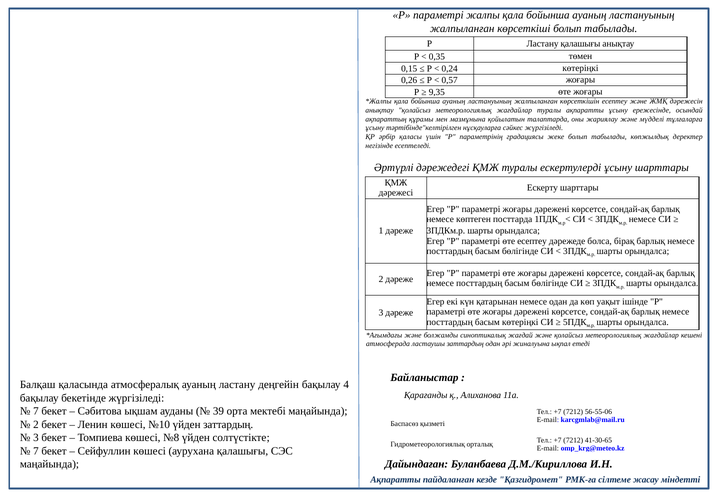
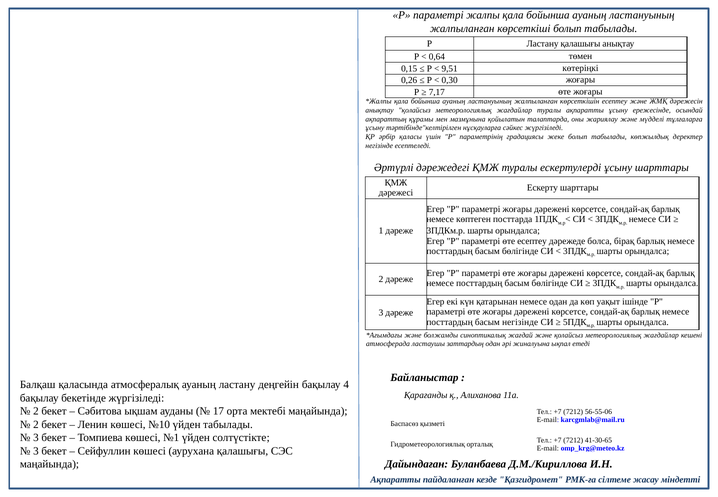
0,35: 0,35 -> 0,64
0,24: 0,24 -> 9,51
0,57: 0,57 -> 0,30
9,35: 9,35 -> 7,17
басым көтеріңкі: көтеріңкі -> негізінде
7 at (36, 411): 7 -> 2
39: 39 -> 17
үйден заттардың: заттардың -> табылады
№8: №8 -> №1
7 at (36, 451): 7 -> 3
